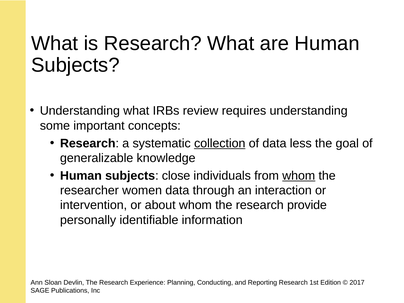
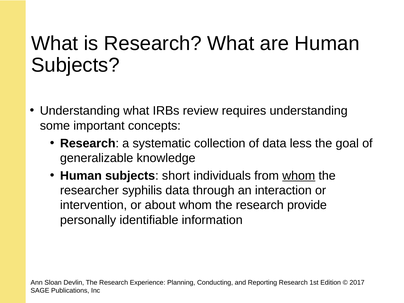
collection underline: present -> none
close: close -> short
women: women -> syphilis
